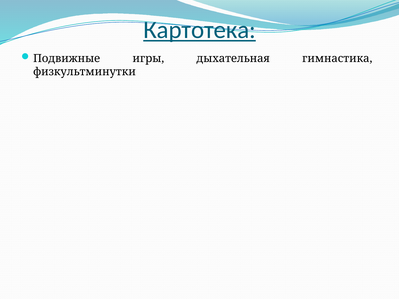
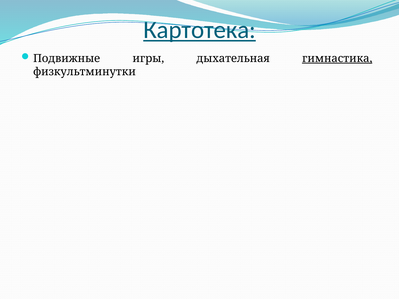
гимнастика underline: none -> present
